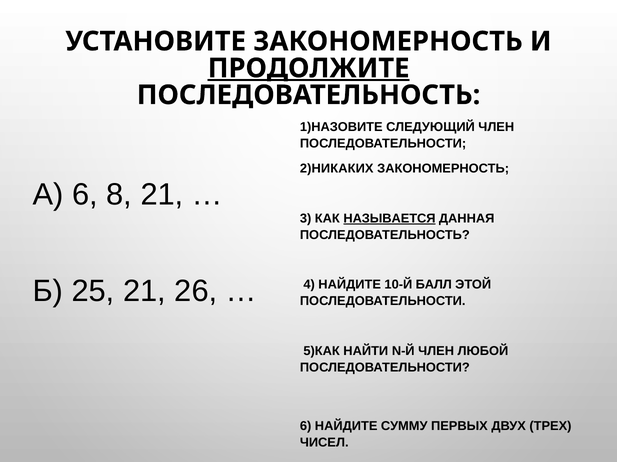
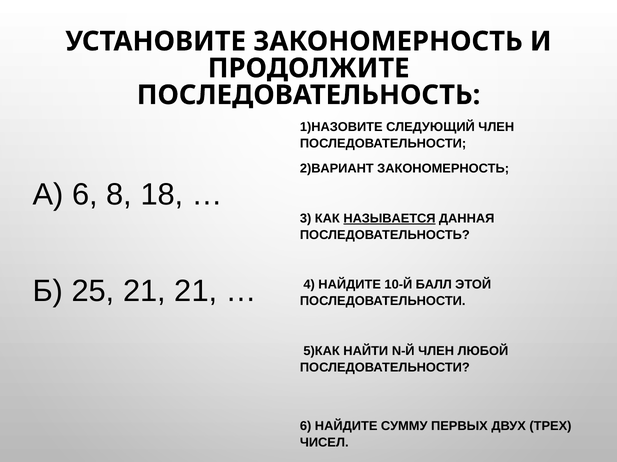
ПРОДОЛЖИТЕ underline: present -> none
2)НИКАКИХ: 2)НИКАКИХ -> 2)ВАРИАНТ
8 21: 21 -> 18
21 26: 26 -> 21
